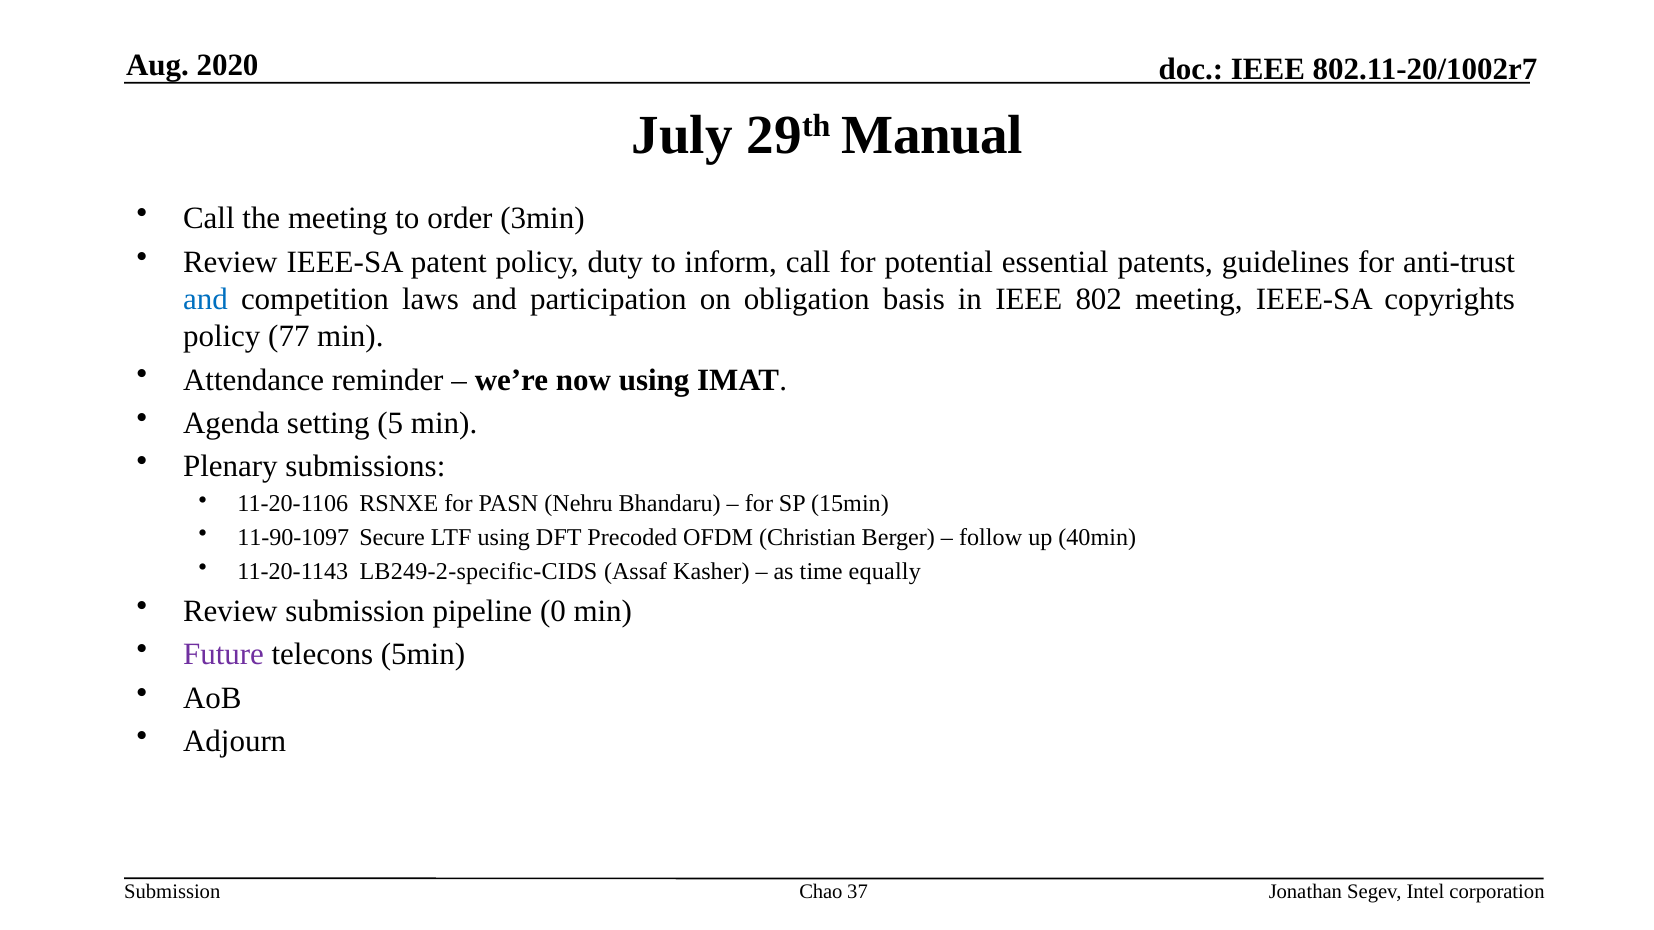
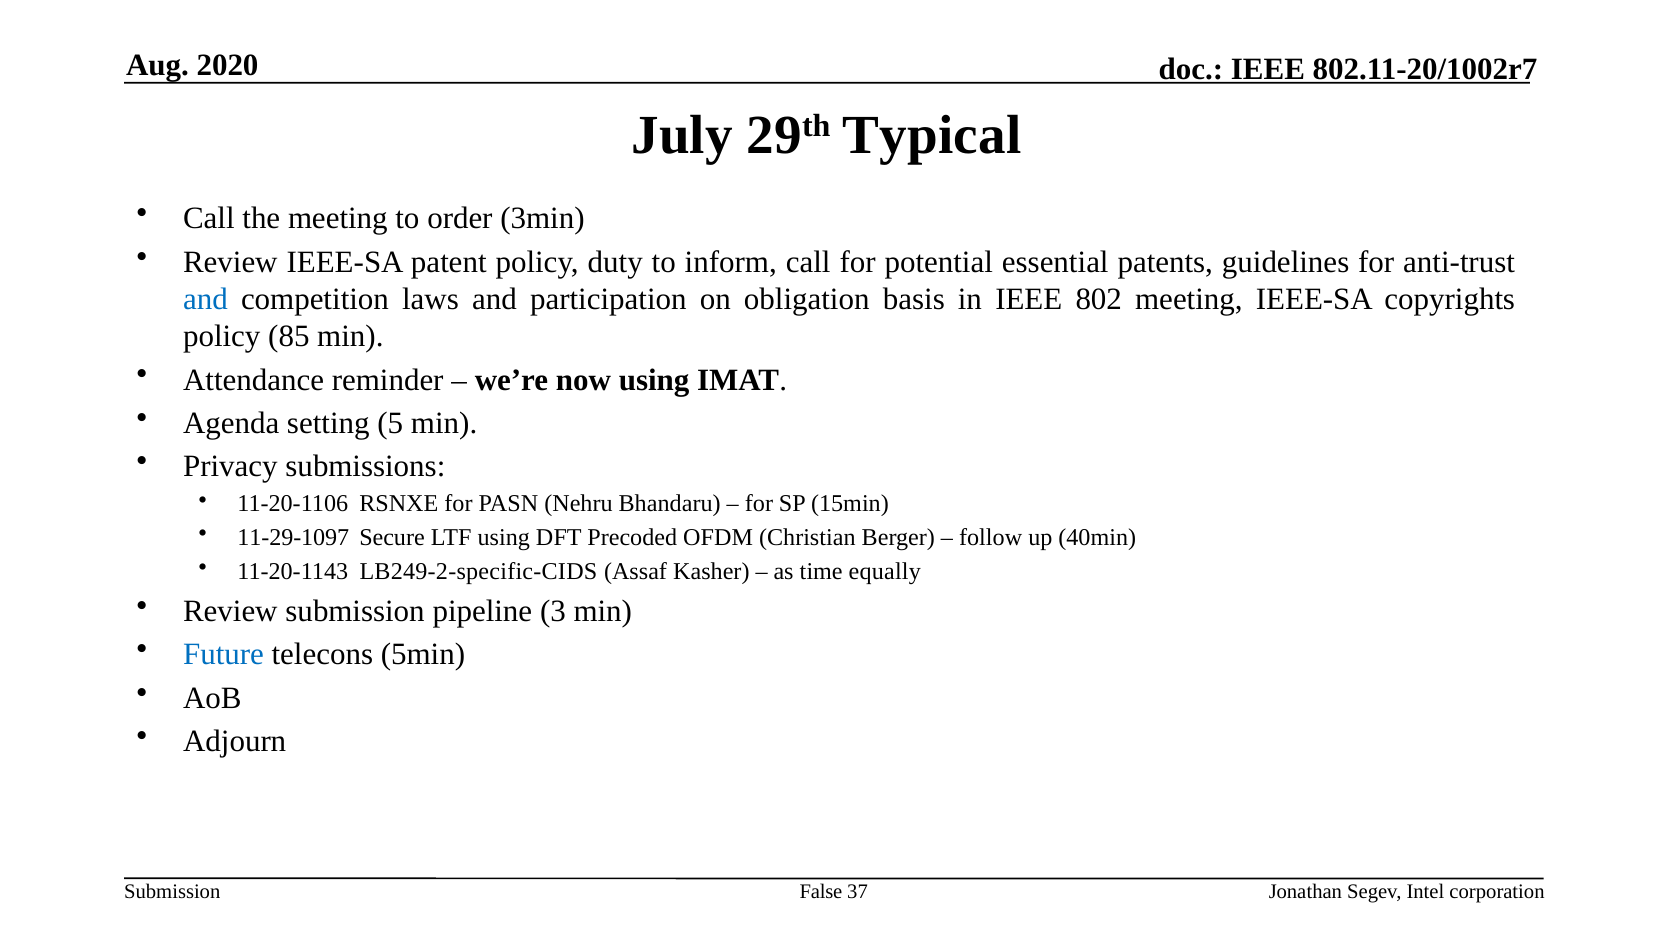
Manual: Manual -> Typical
77: 77 -> 85
Plenary: Plenary -> Privacy
11-90-1097: 11-90-1097 -> 11-29-1097
0: 0 -> 3
Future colour: purple -> blue
Chao: Chao -> False
